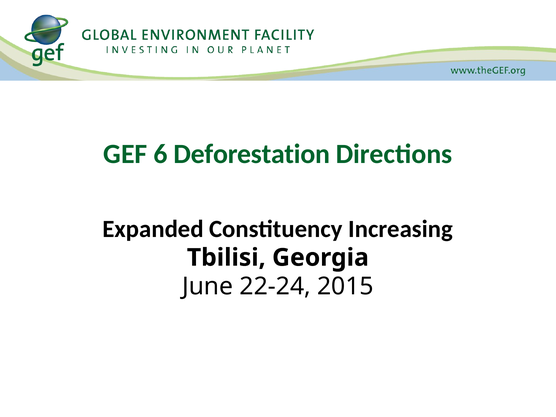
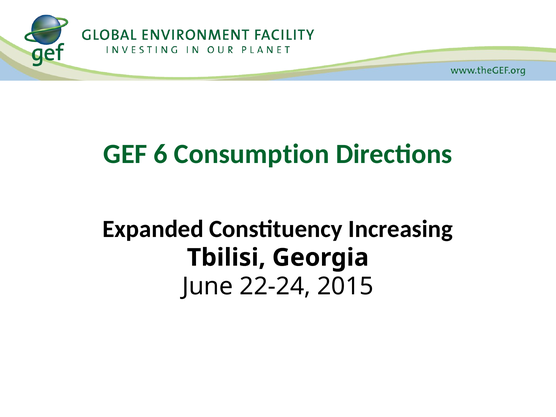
Deforestation: Deforestation -> Consumption
